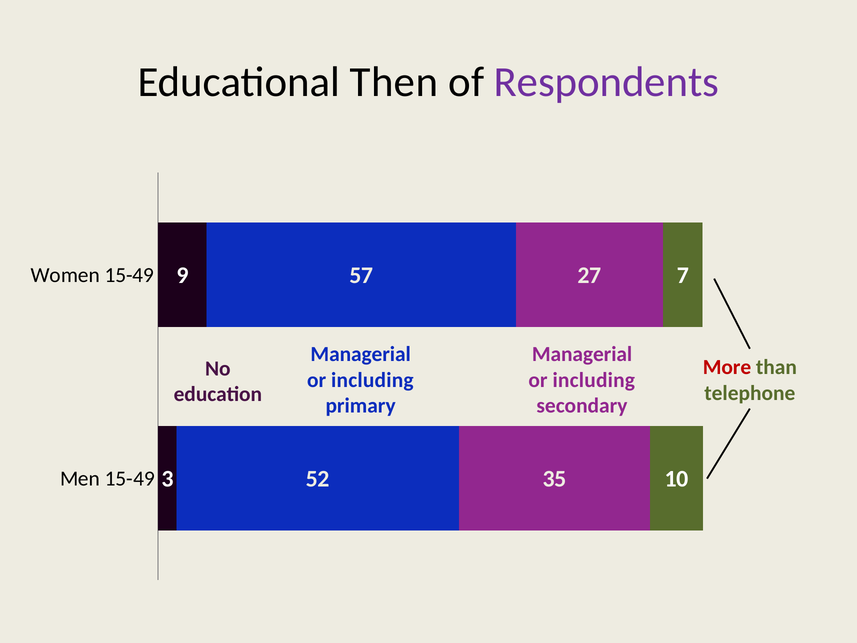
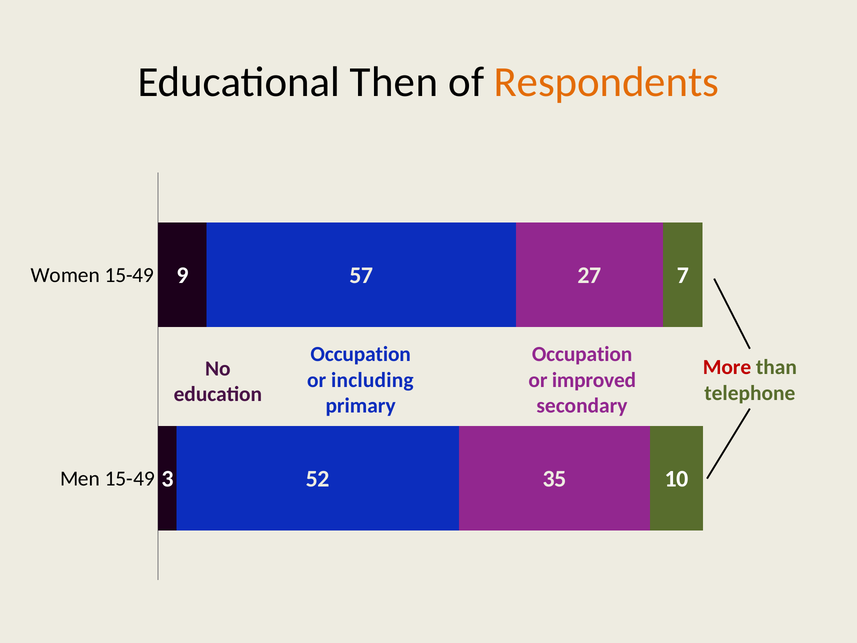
Respondents colour: purple -> orange
Managerial at (361, 354): Managerial -> Occupation
Managerial at (582, 354): Managerial -> Occupation
including at (594, 380): including -> improved
